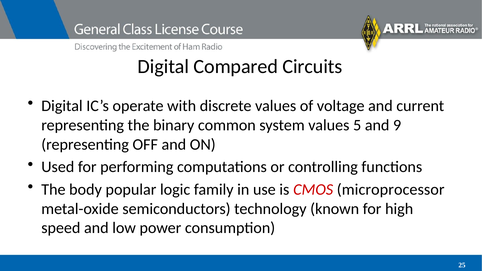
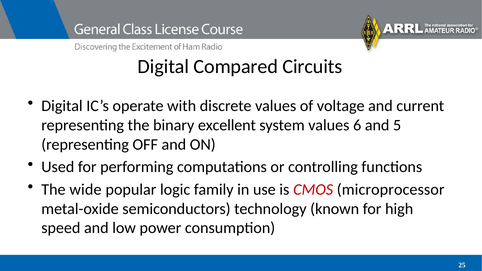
common: common -> excellent
5: 5 -> 6
9: 9 -> 5
body: body -> wide
